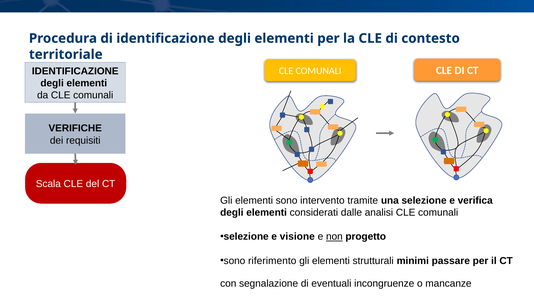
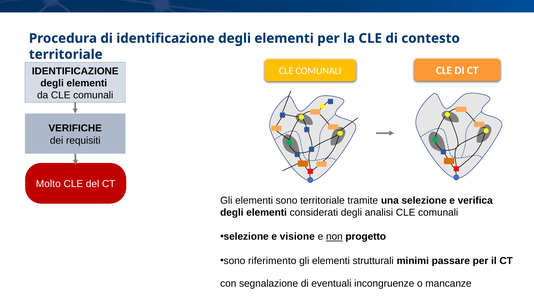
Scala: Scala -> Molto
sono intervento: intervento -> territoriale
considerati dalle: dalle -> degli
